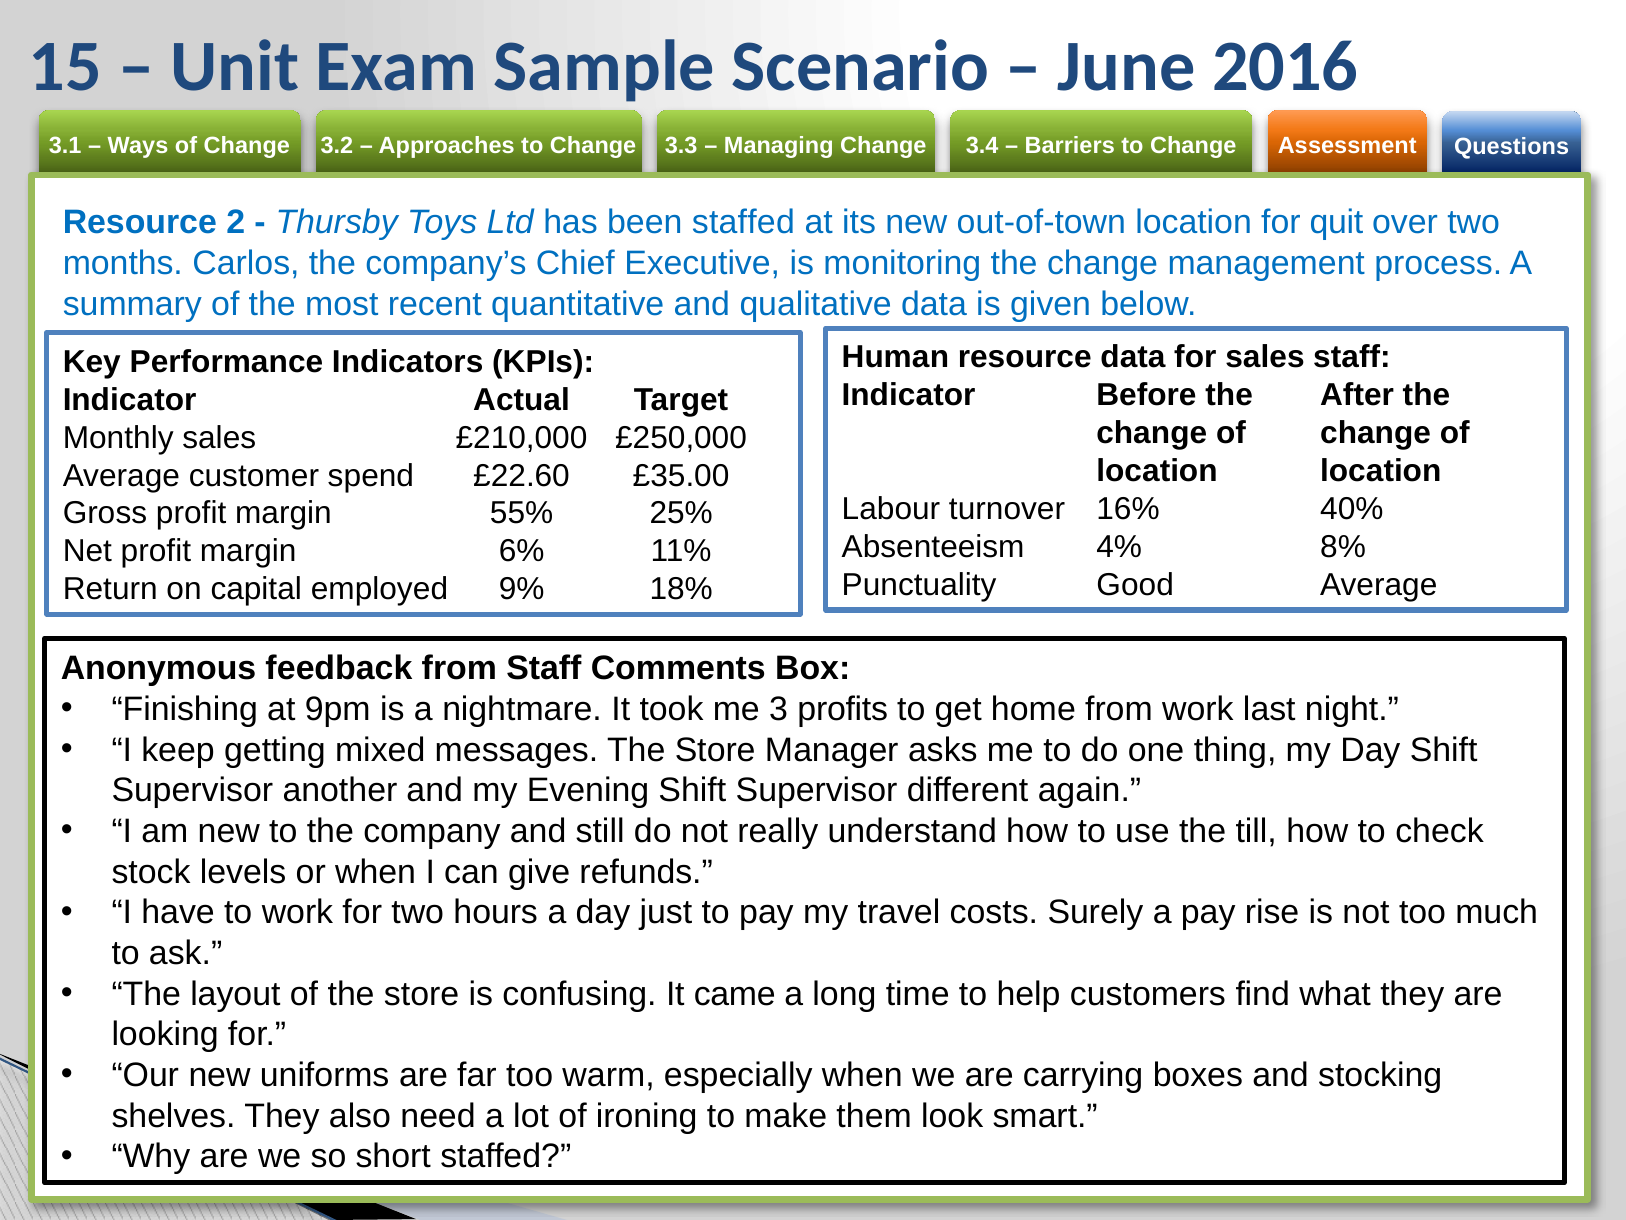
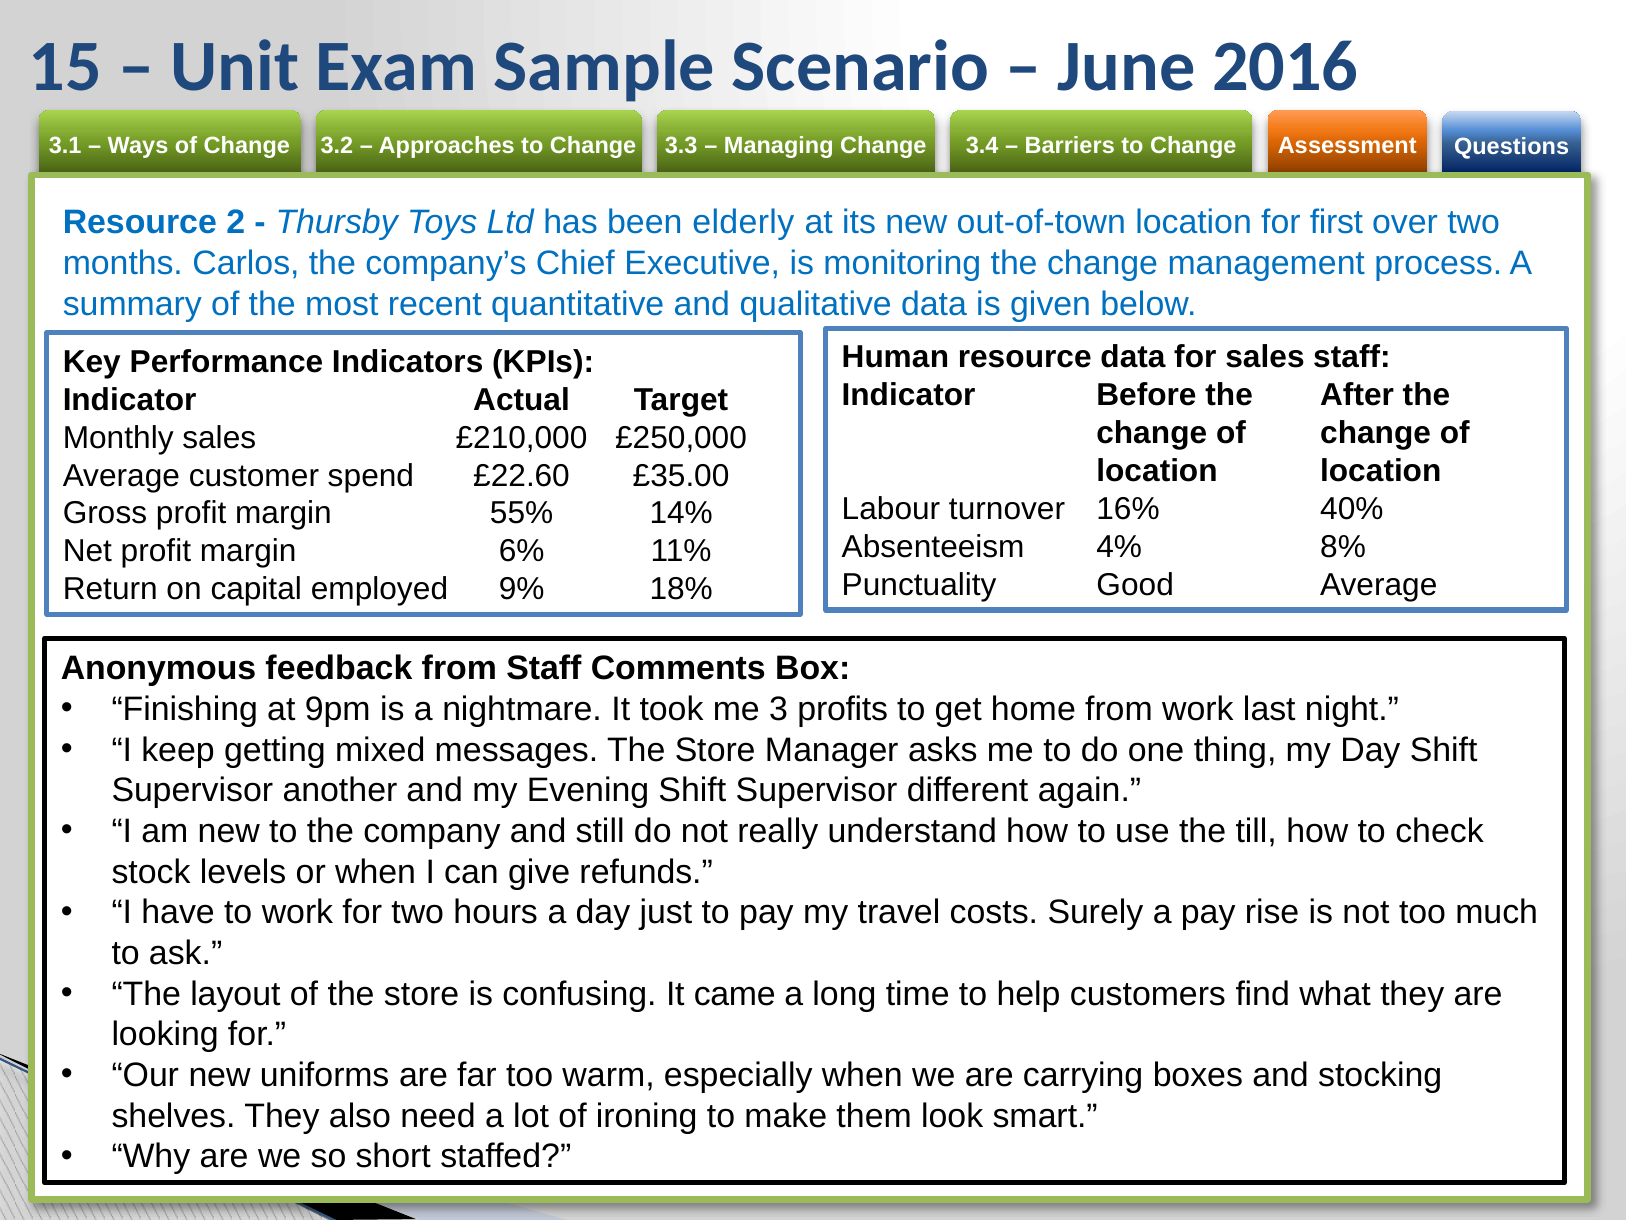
been staffed: staffed -> elderly
quit: quit -> first
25%: 25% -> 14%
